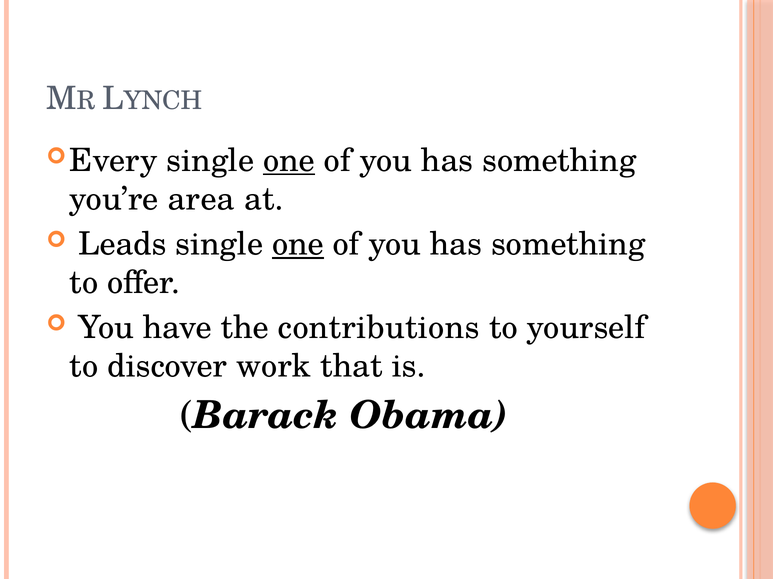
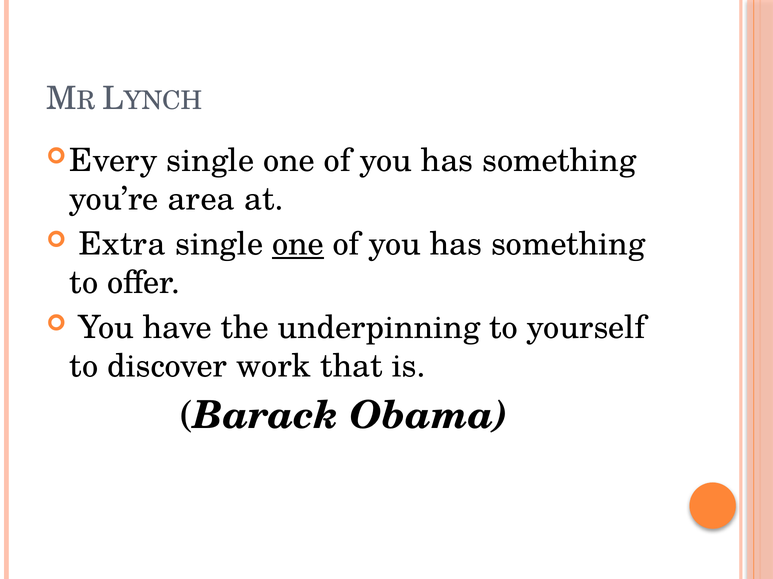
one at (289, 161) underline: present -> none
Leads: Leads -> Extra
contributions: contributions -> underpinning
